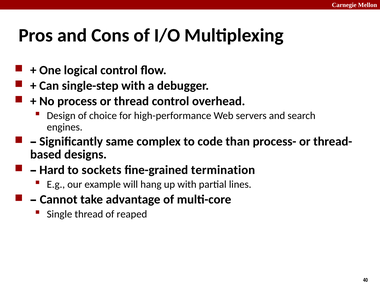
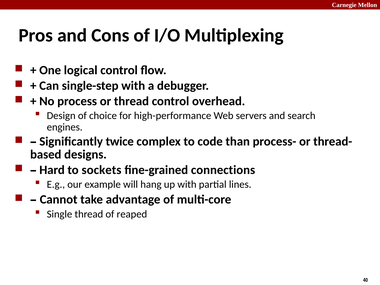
same: same -> twice
termination: termination -> connections
